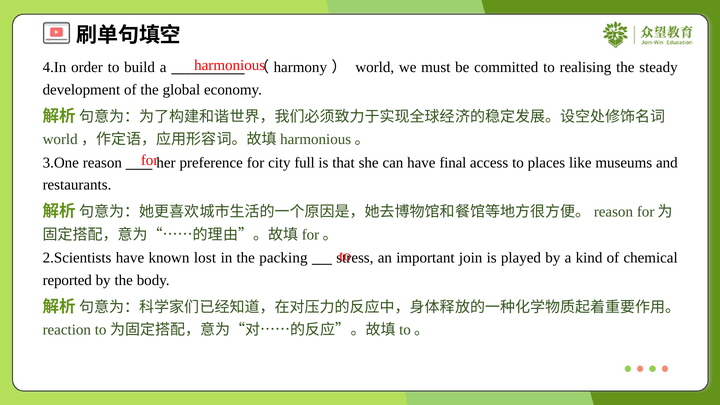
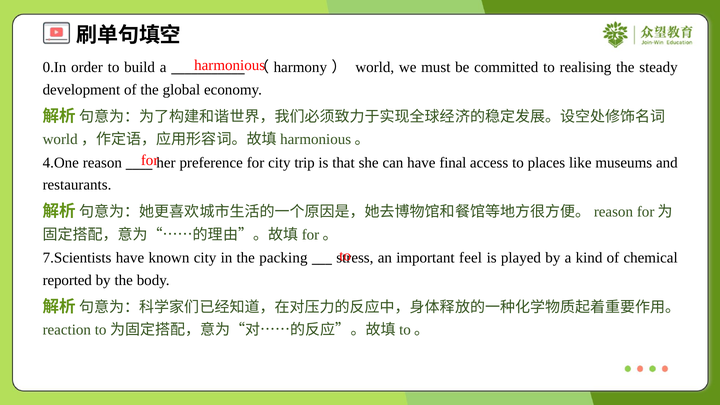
4.In: 4.In -> 0.In
3.One: 3.One -> 4.One
full: full -> trip
2.Scientists: 2.Scientists -> 7.Scientists
known lost: lost -> city
join: join -> feel
